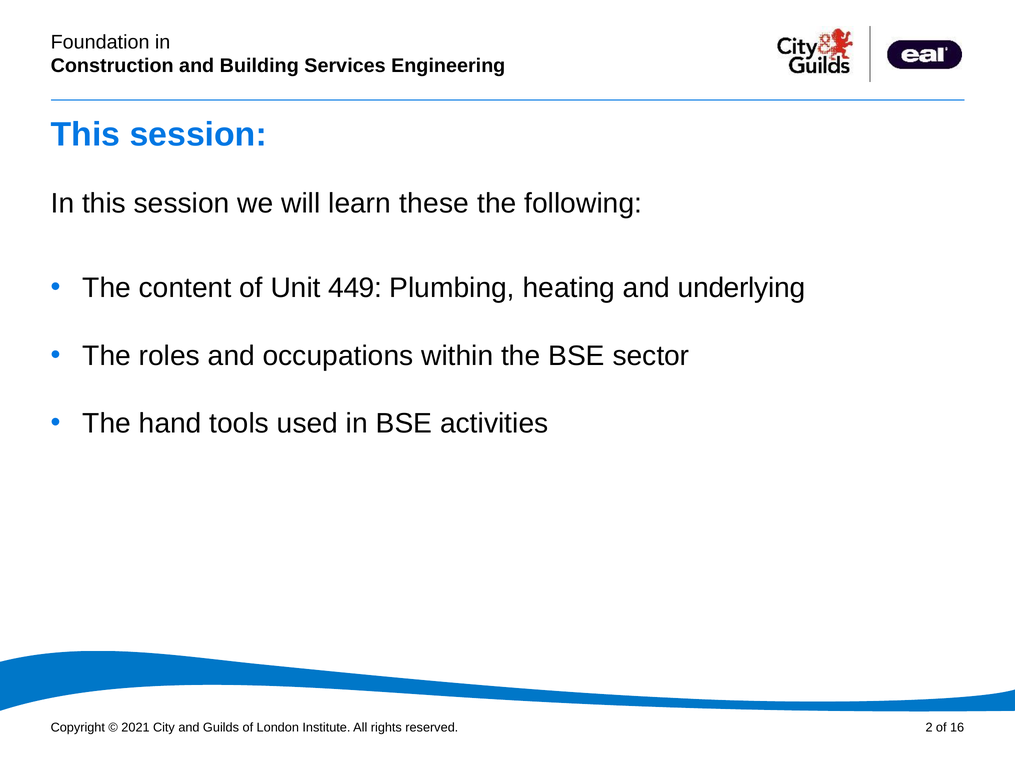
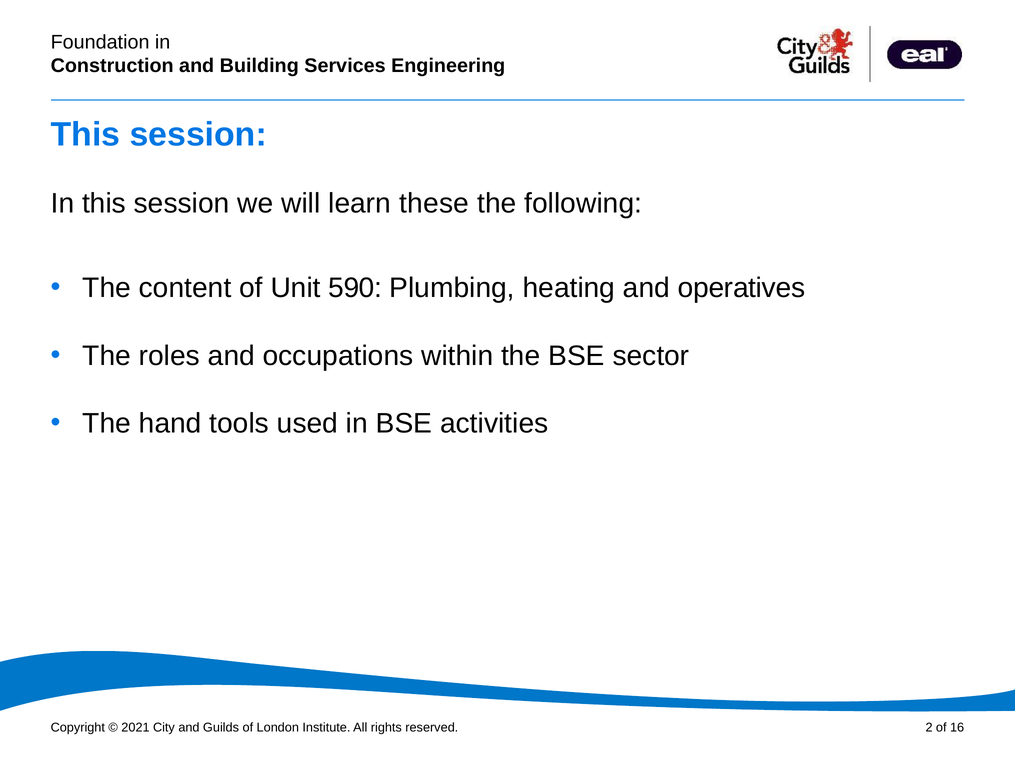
449: 449 -> 590
underlying: underlying -> operatives
